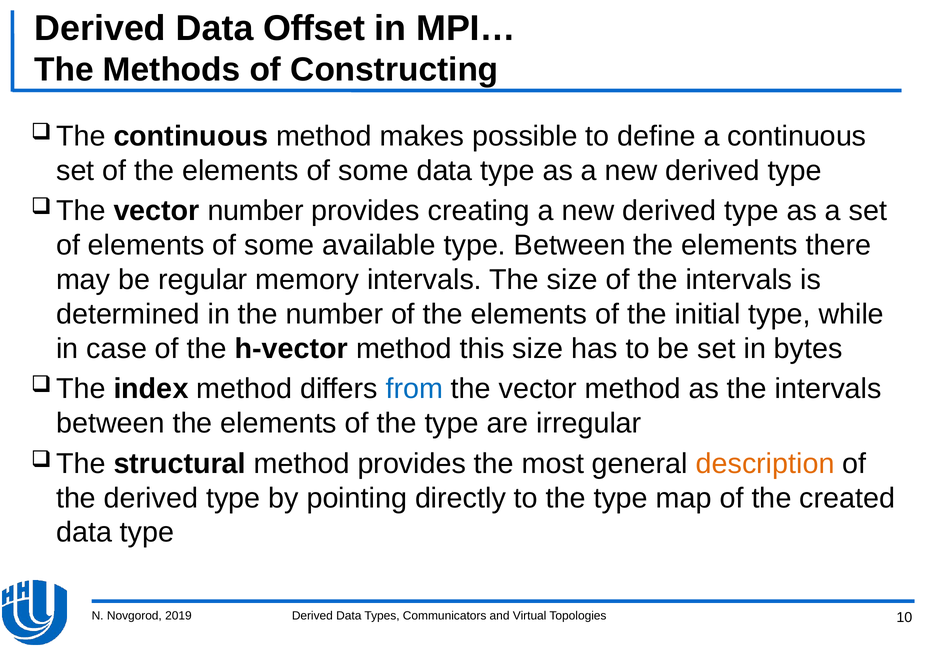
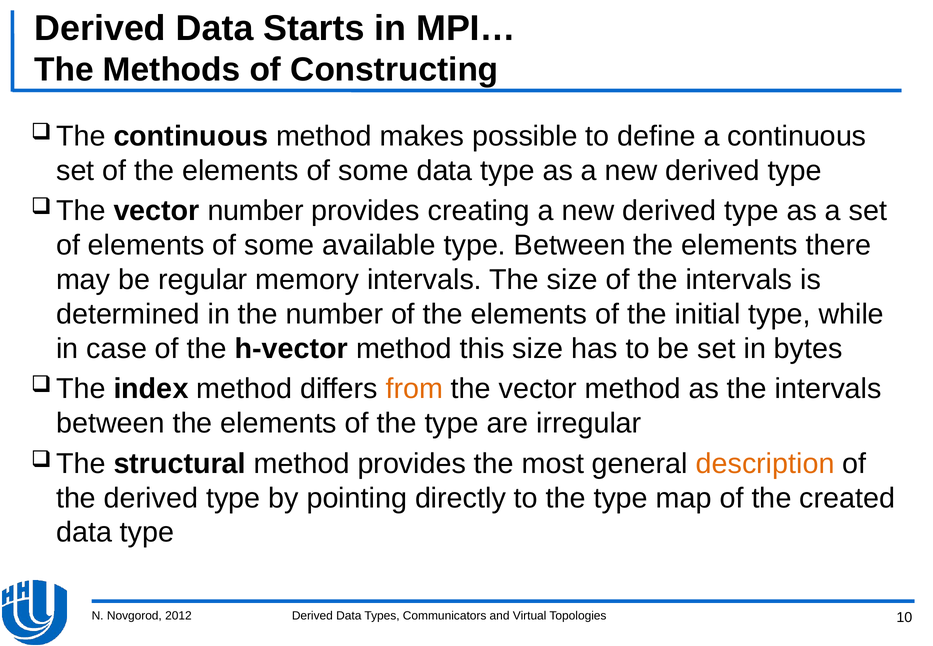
Offset: Offset -> Starts
from colour: blue -> orange
2019: 2019 -> 2012
